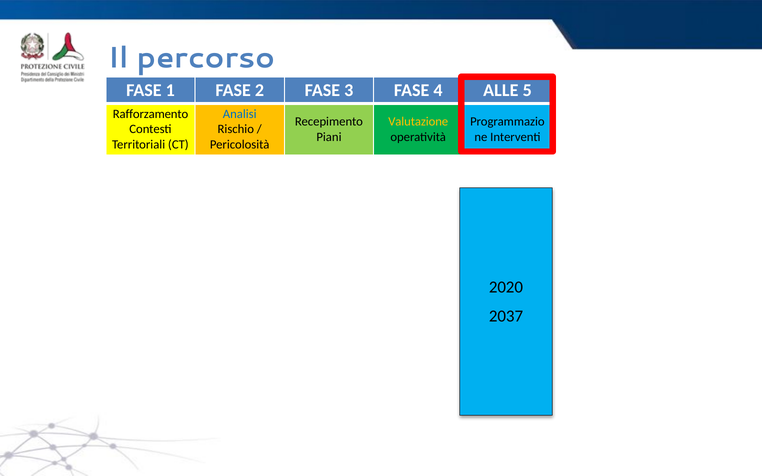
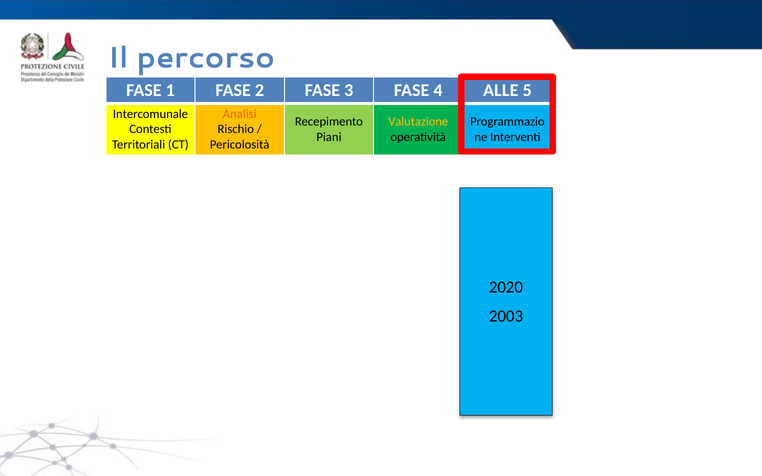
Rafforzamento: Rafforzamento -> Intercomunale
Analisi colour: blue -> orange
2037: 2037 -> 2003
